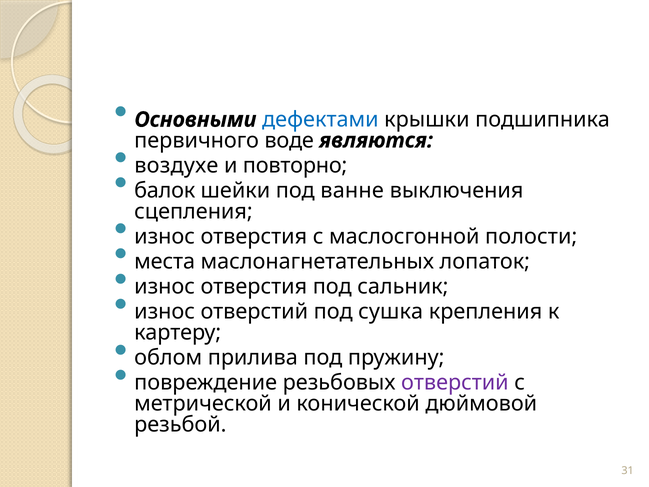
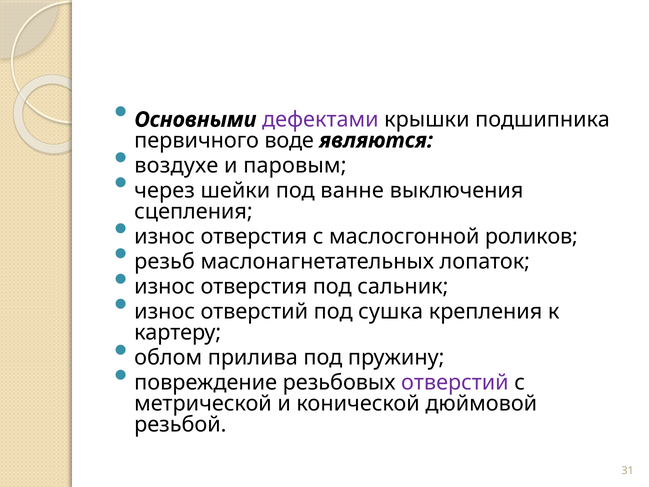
дефектами colour: blue -> purple
повторно: повторно -> паровым
балок: балок -> через
полости: полости -> роликов
места: места -> резьб
